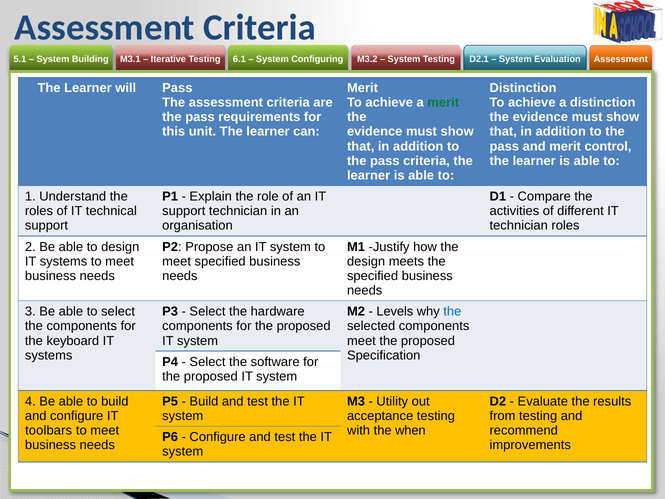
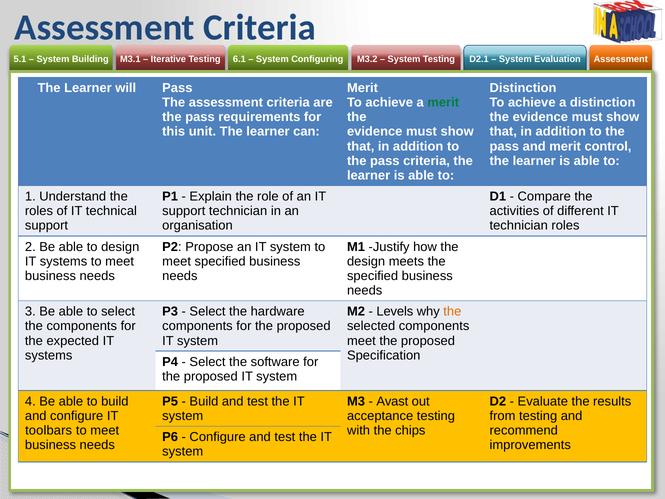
the at (452, 312) colour: blue -> orange
keyboard: keyboard -> expected
Utility: Utility -> Avast
when: when -> chips
